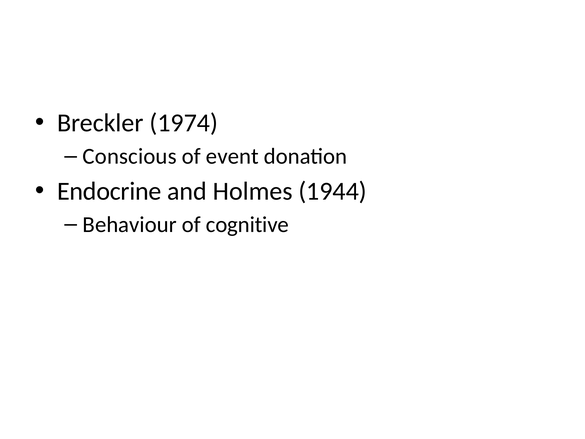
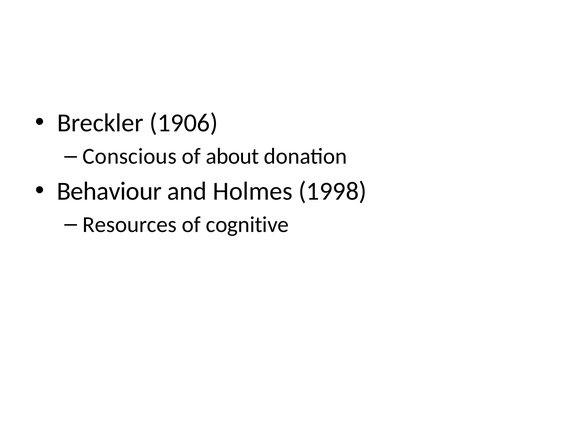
1974: 1974 -> 1906
event: event -> about
Endocrine: Endocrine -> Behaviour
1944: 1944 -> 1998
Behaviour: Behaviour -> Resources
